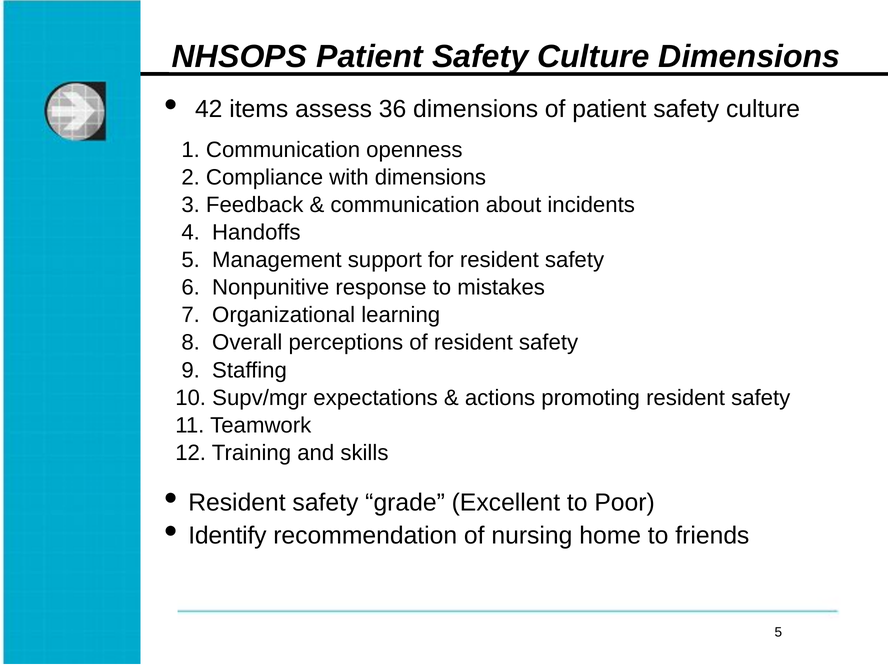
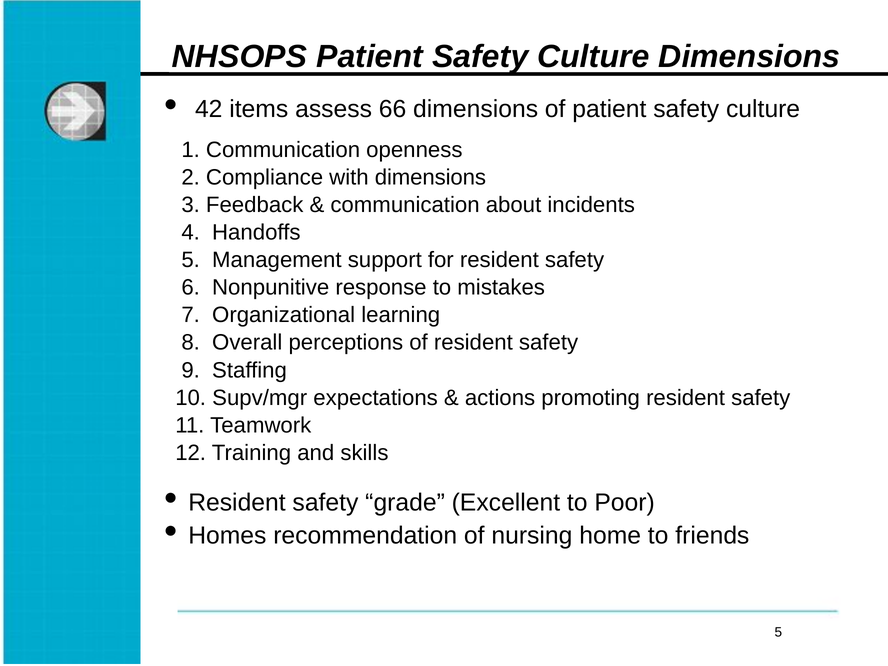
36: 36 -> 66
Identify: Identify -> Homes
